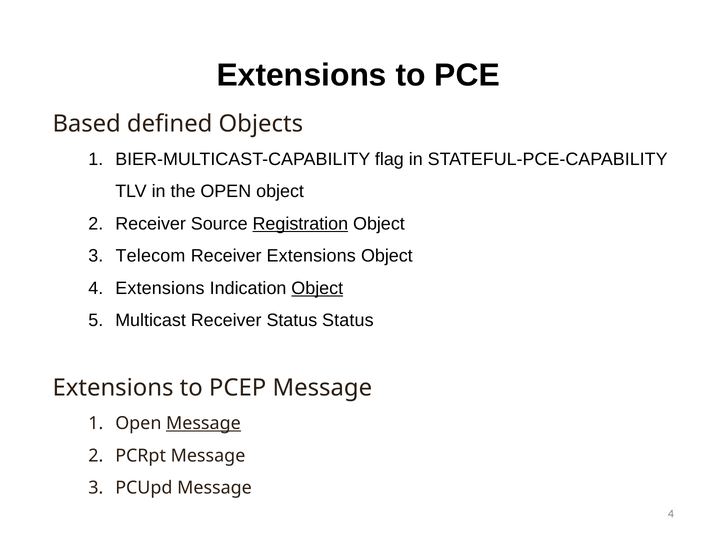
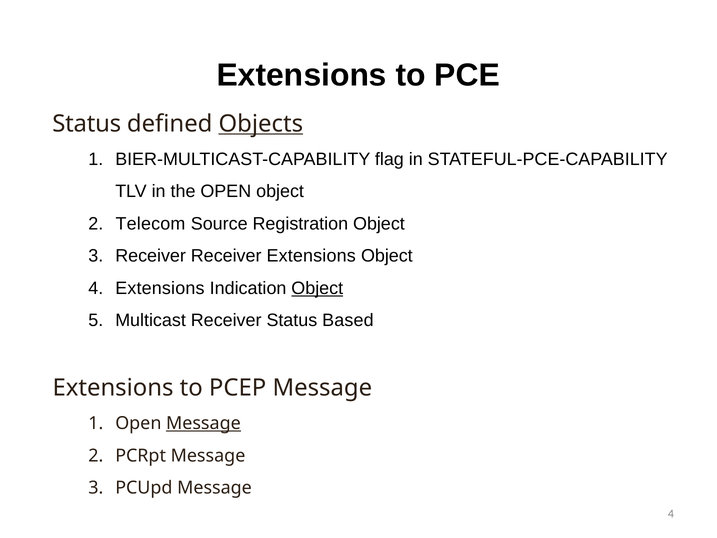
Based at (87, 124): Based -> Status
Objects underline: none -> present
Receiver at (151, 224): Receiver -> Telecom
Registration underline: present -> none
Telecom at (150, 256): Telecom -> Receiver
Status Status: Status -> Based
